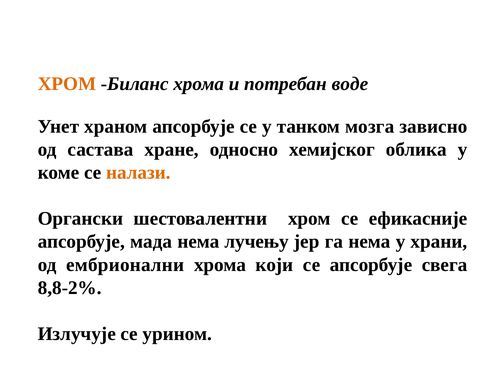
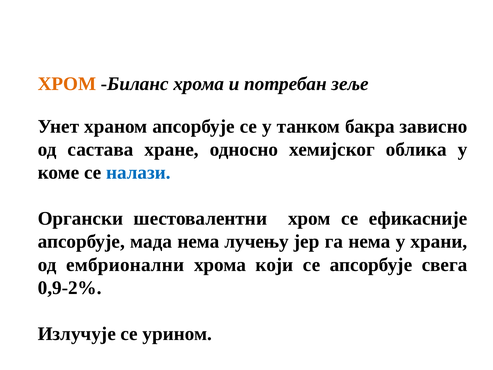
воде: воде -> зеље
мозга: мозга -> бакра
налази colour: orange -> blue
8,8-2%: 8,8-2% -> 0,9-2%
